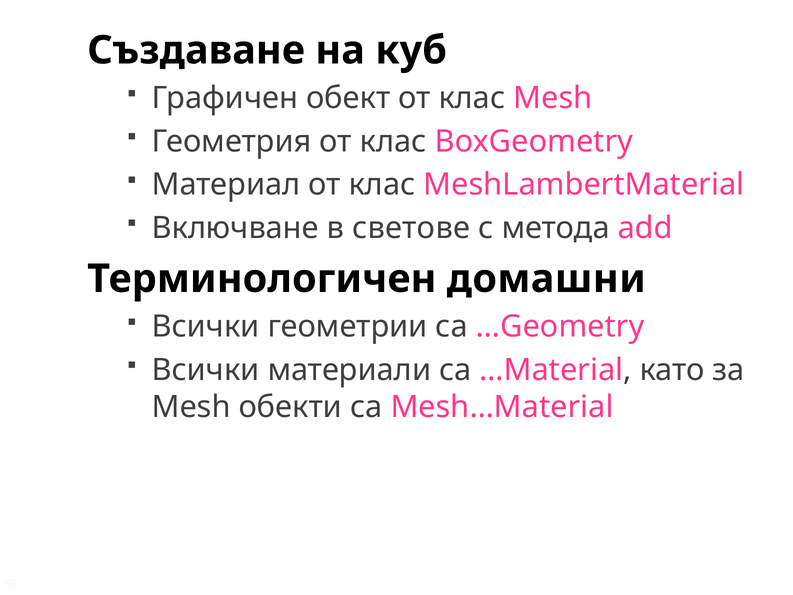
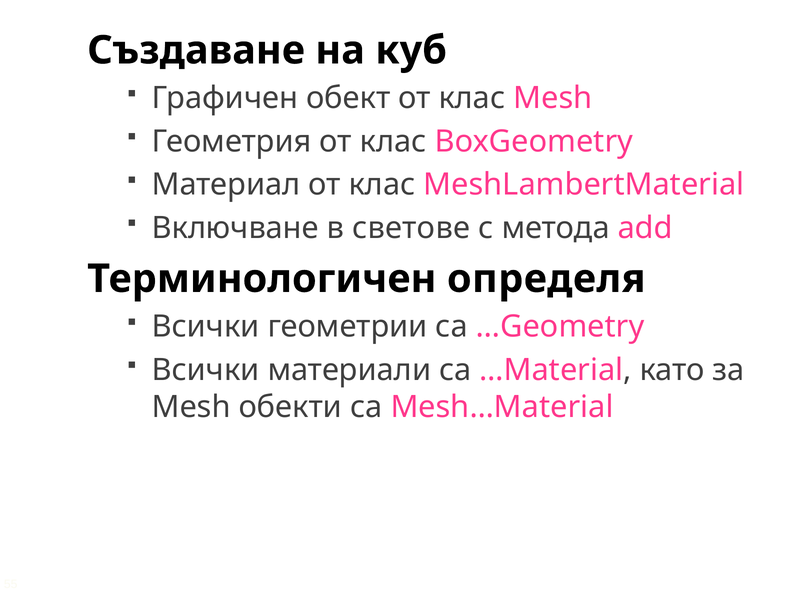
домашни: домашни -> определя
